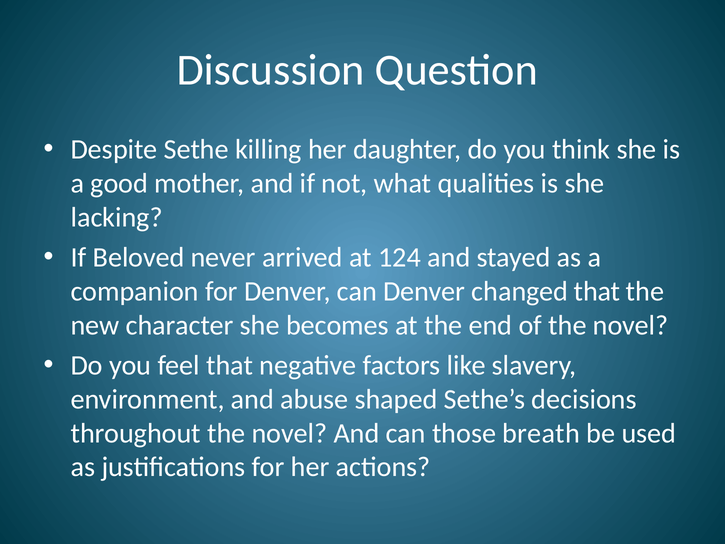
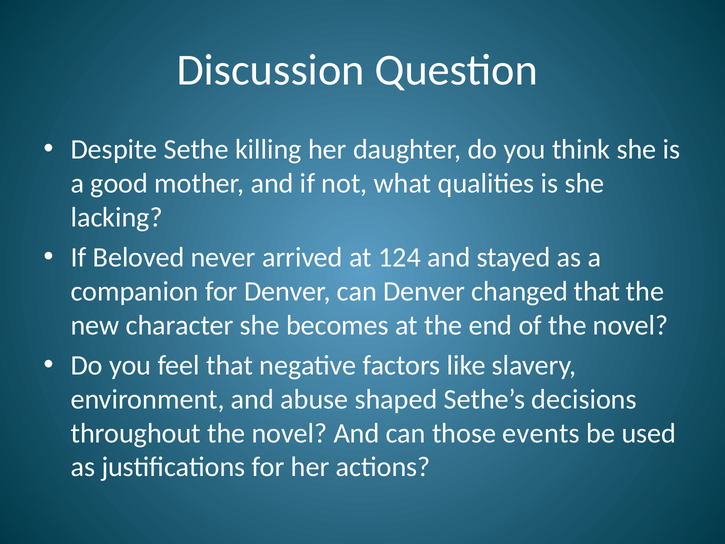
breath: breath -> events
